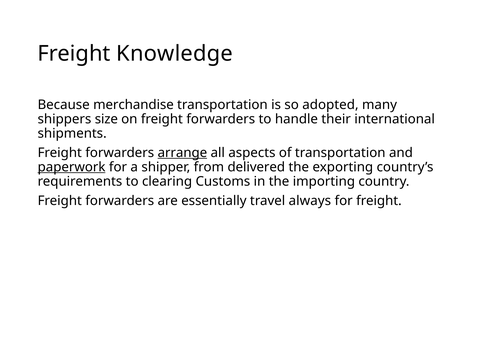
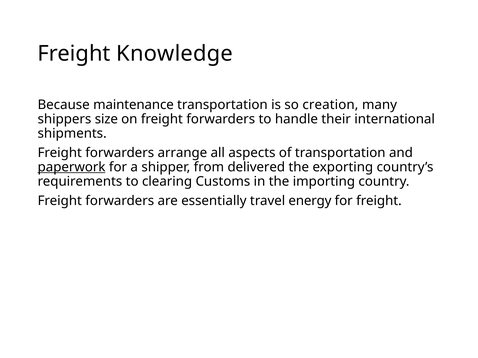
merchandise: merchandise -> maintenance
adopted: adopted -> creation
arrange underline: present -> none
always: always -> energy
